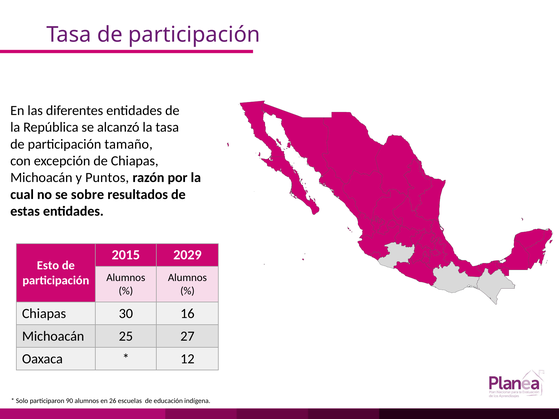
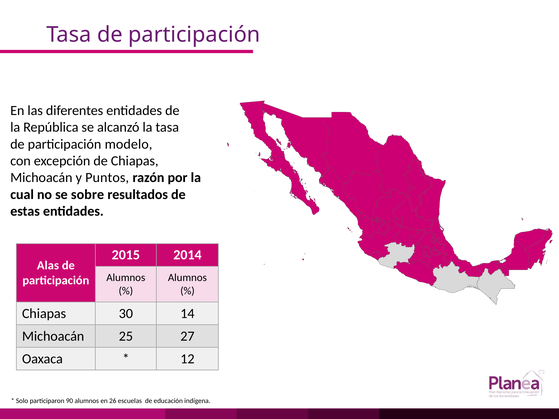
tamaño: tamaño -> modelo
2029: 2029 -> 2014
Esto: Esto -> Alas
16: 16 -> 14
